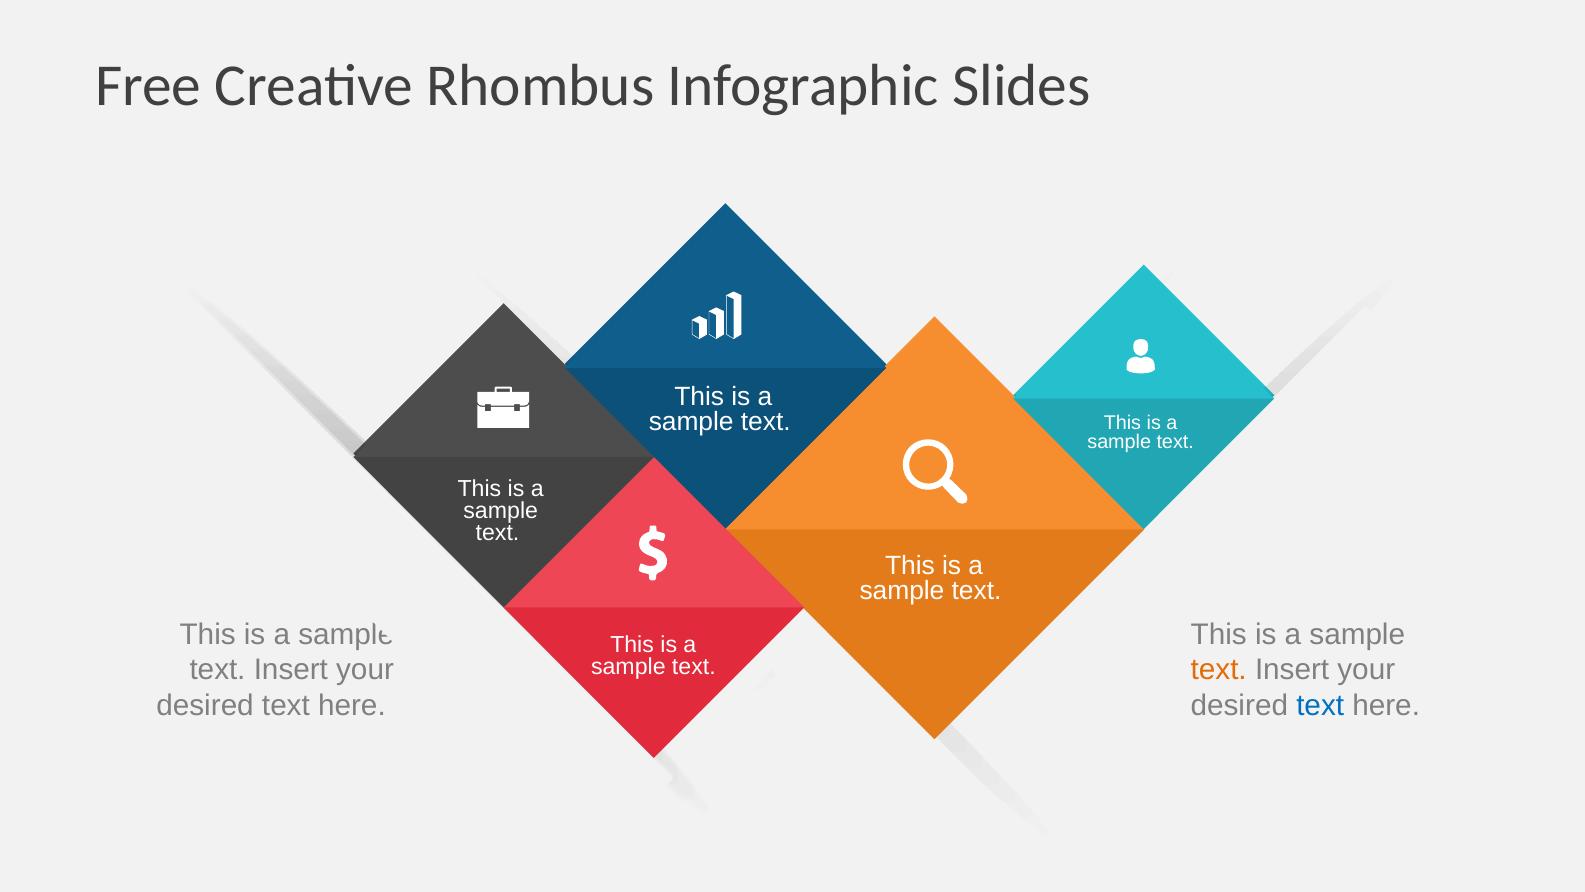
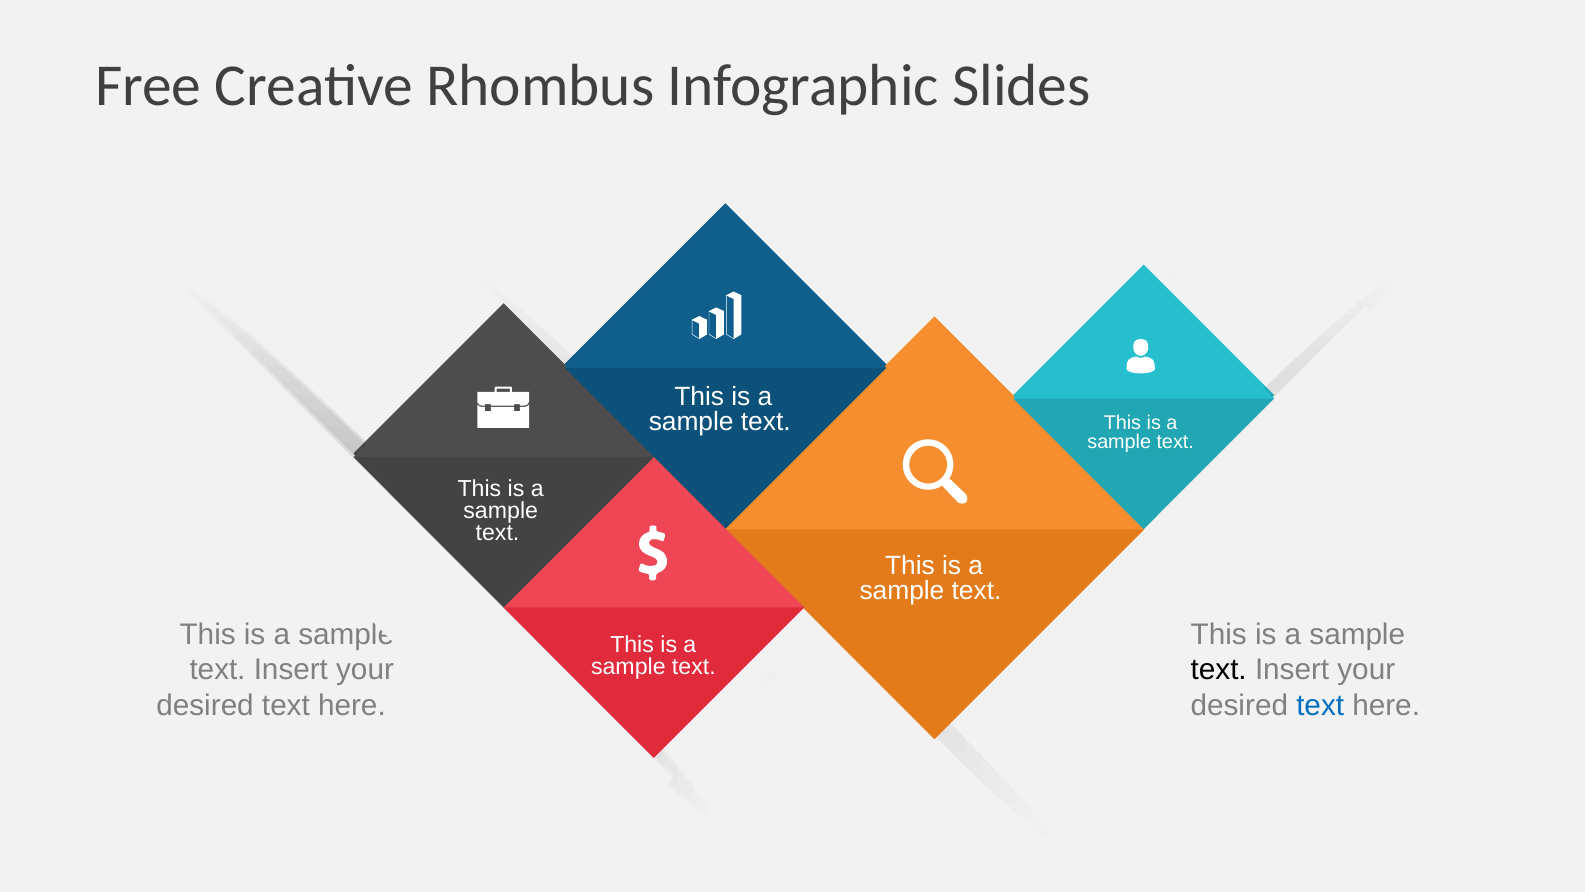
text at (1219, 670) colour: orange -> black
